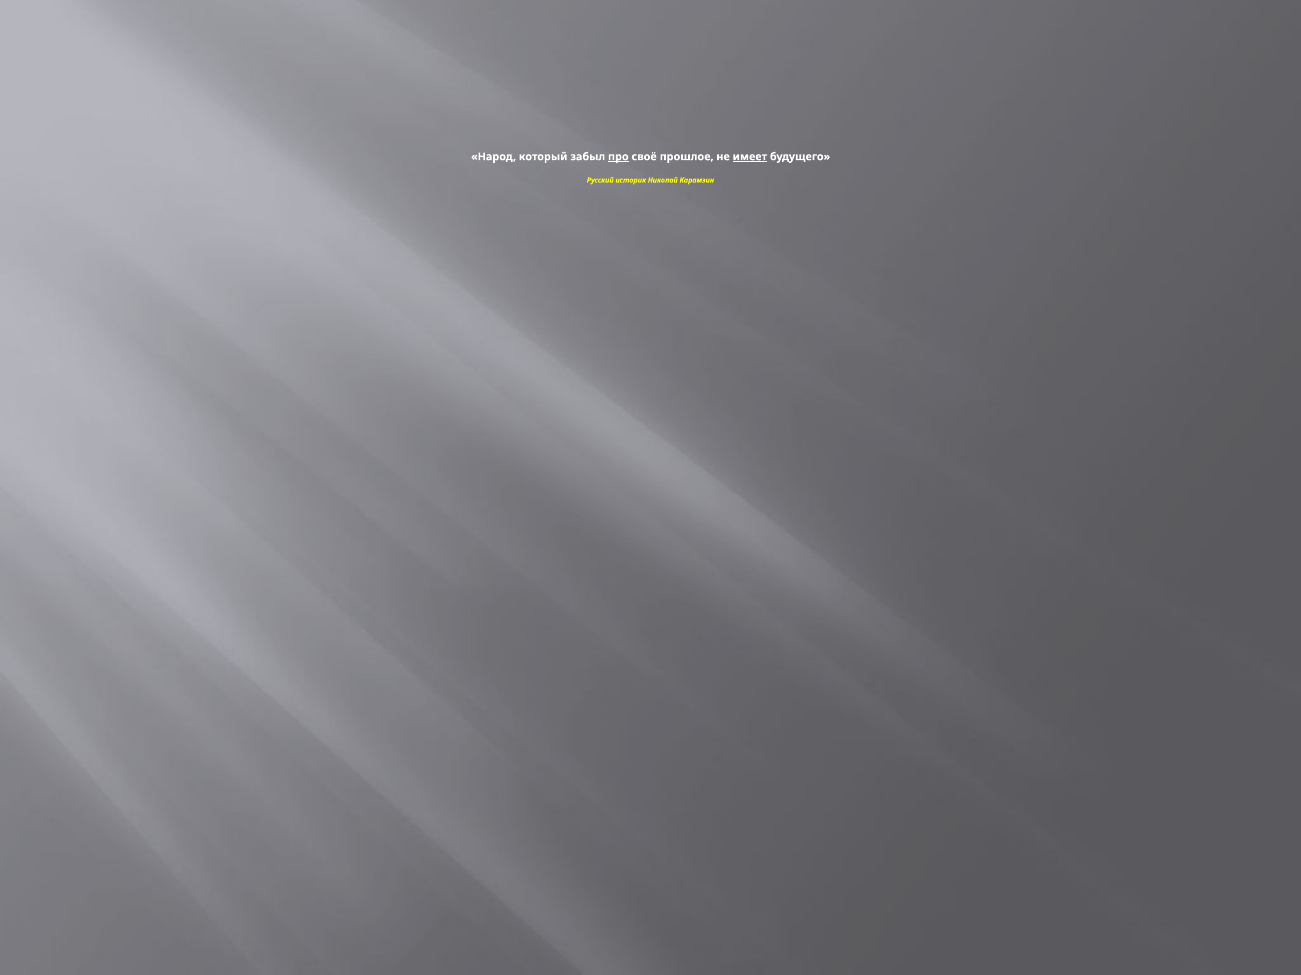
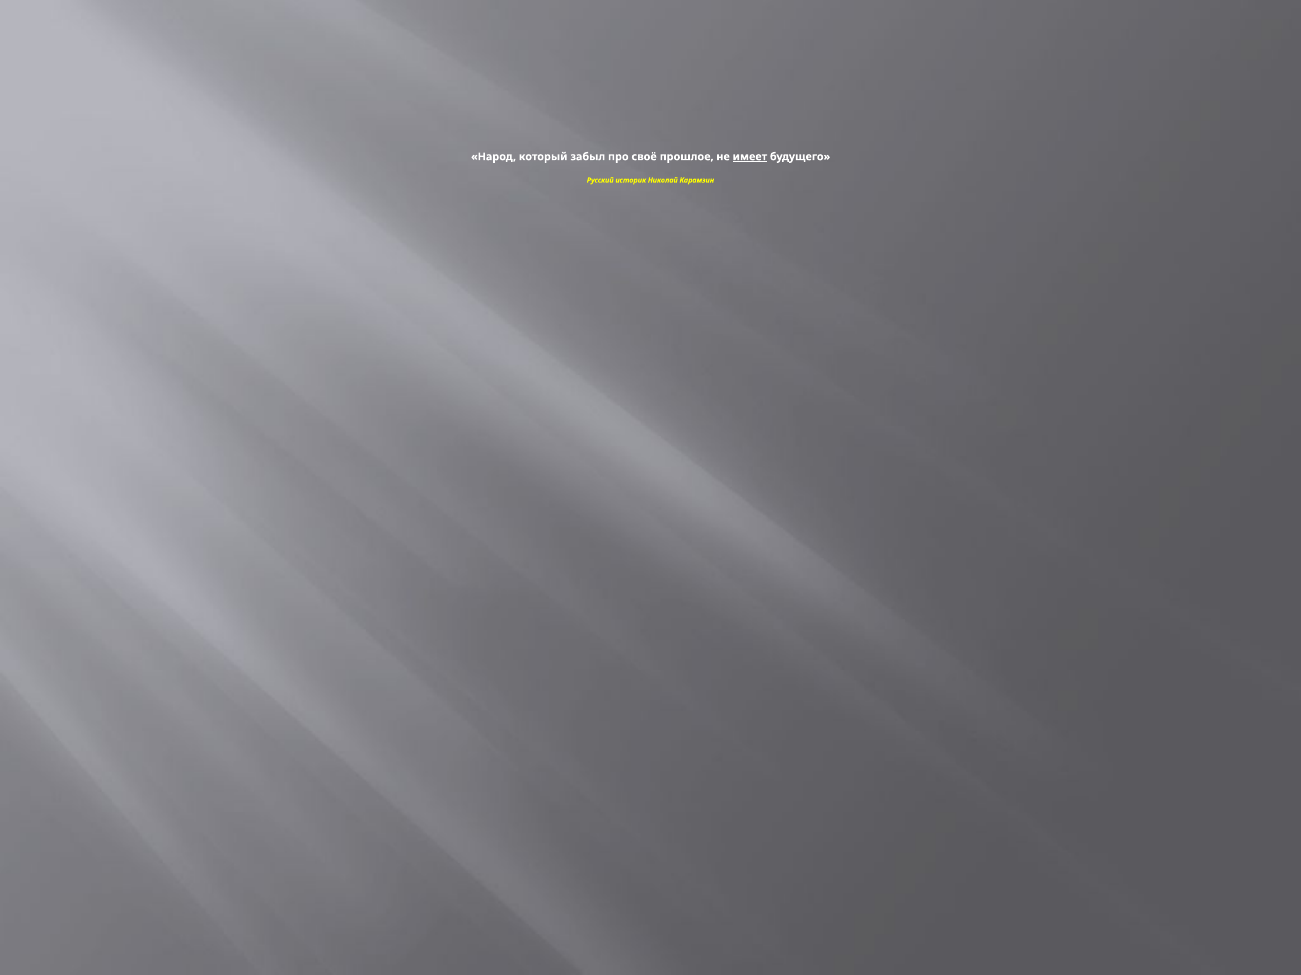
про underline: present -> none
